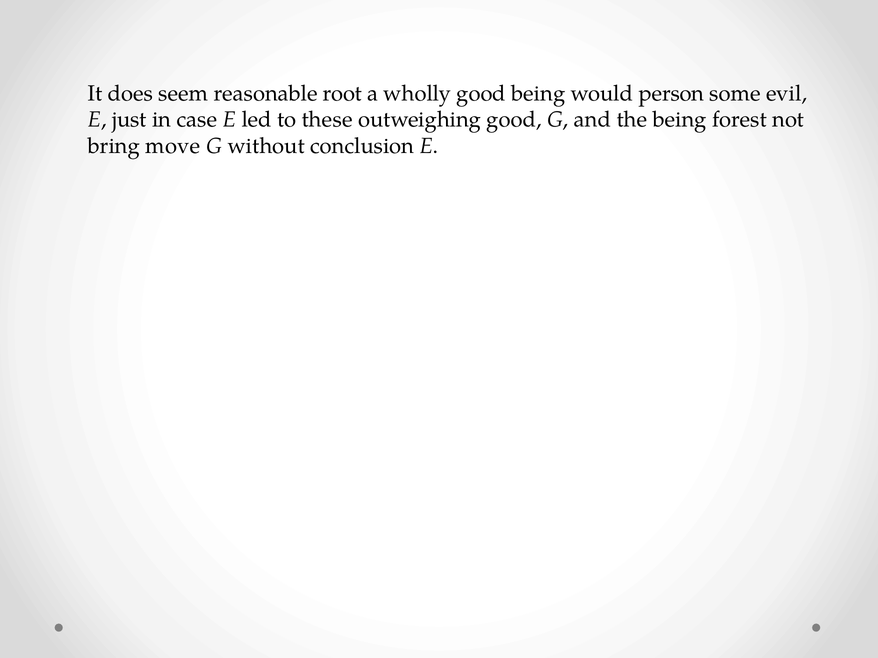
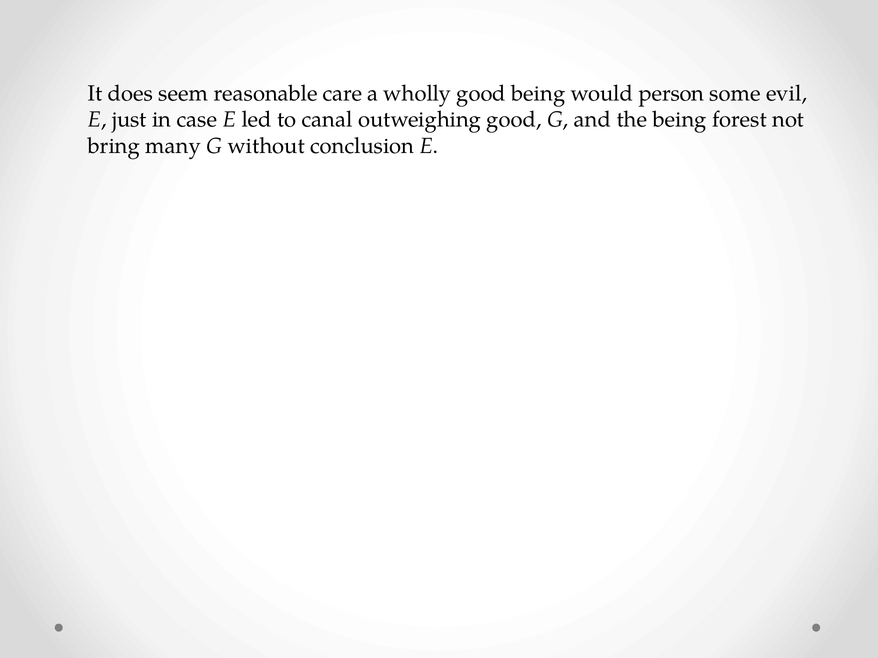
root: root -> care
these: these -> canal
move: move -> many
